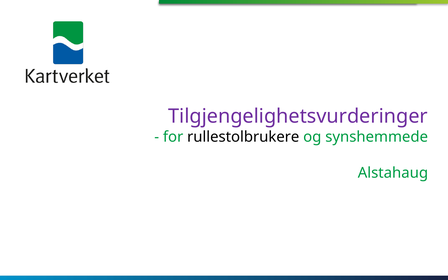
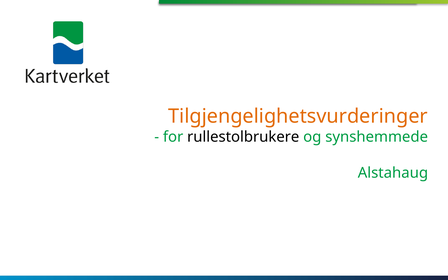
Tilgjengelighetsvurderinger colour: purple -> orange
